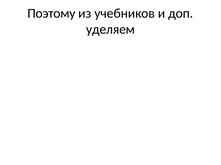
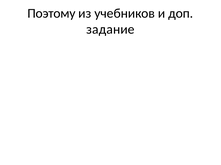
уделяем: уделяем -> задание
